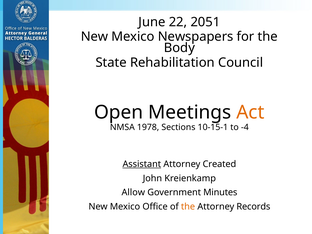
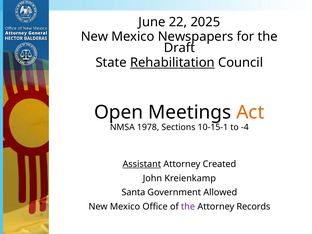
2051: 2051 -> 2025
Body: Body -> Draft
Rehabilitation underline: none -> present
Allow: Allow -> Santa
Minutes: Minutes -> Allowed
the at (188, 207) colour: orange -> purple
